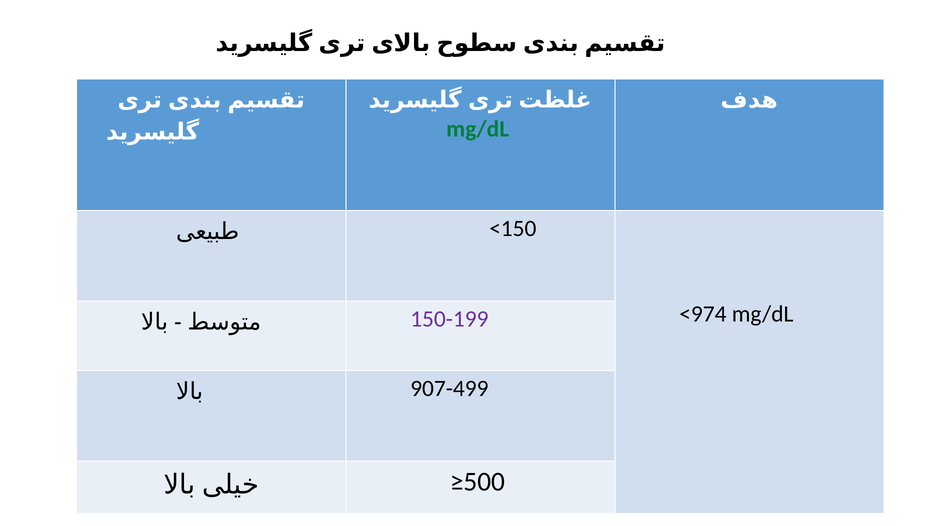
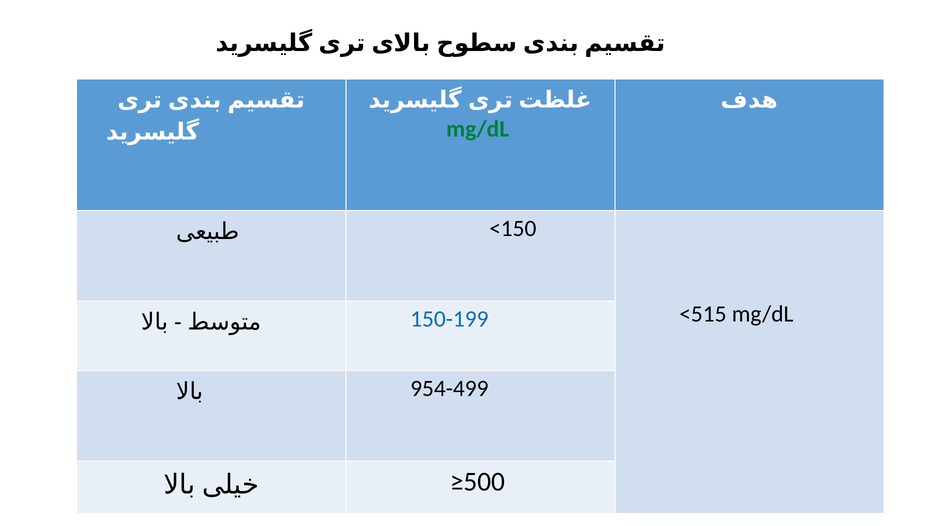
<974: <974 -> <515
150-199 colour: purple -> blue
907-499: 907-499 -> 954-499
